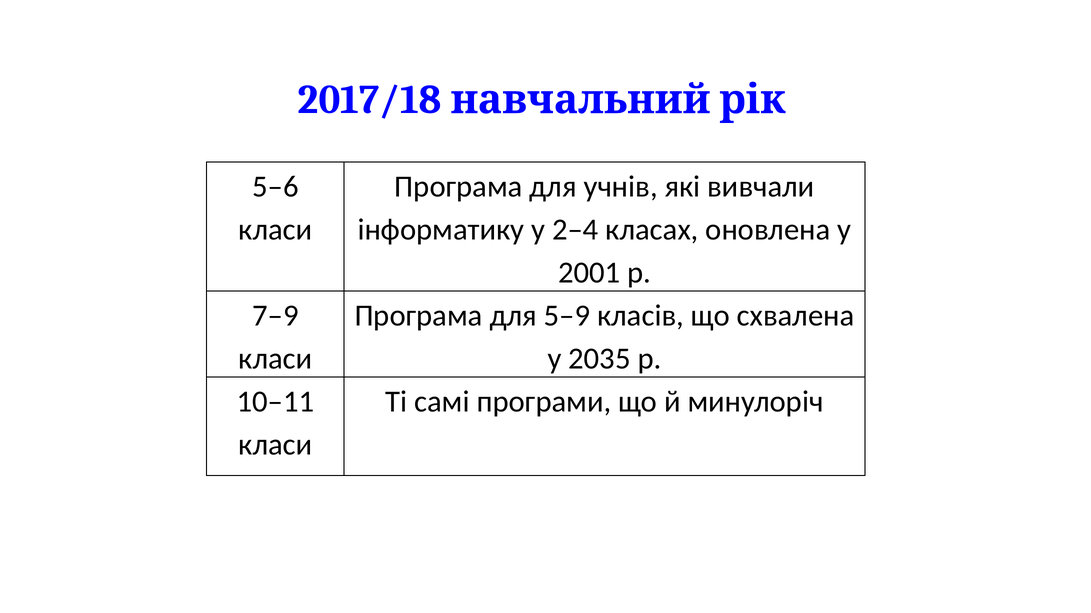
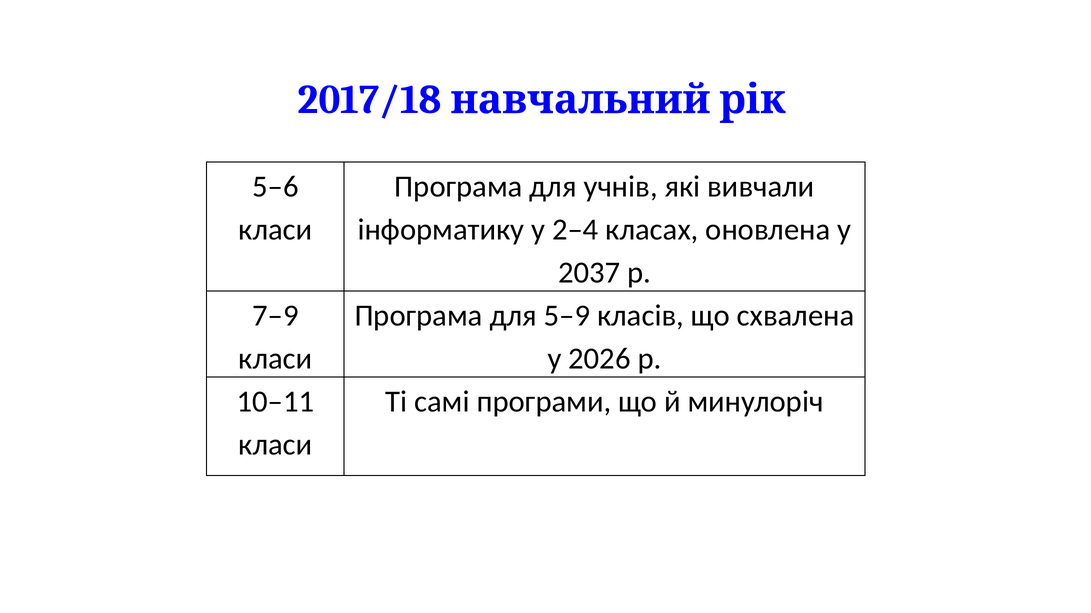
2001: 2001 -> 2037
2035: 2035 -> 2026
